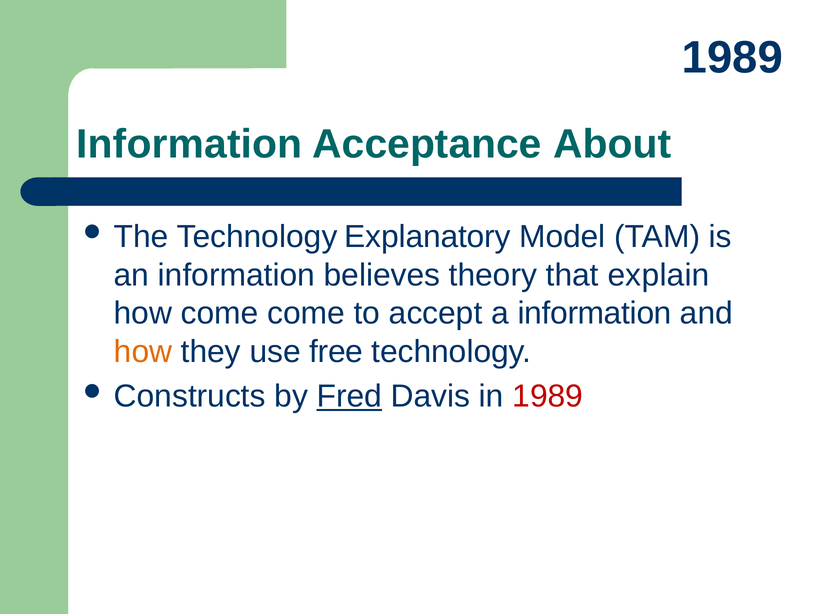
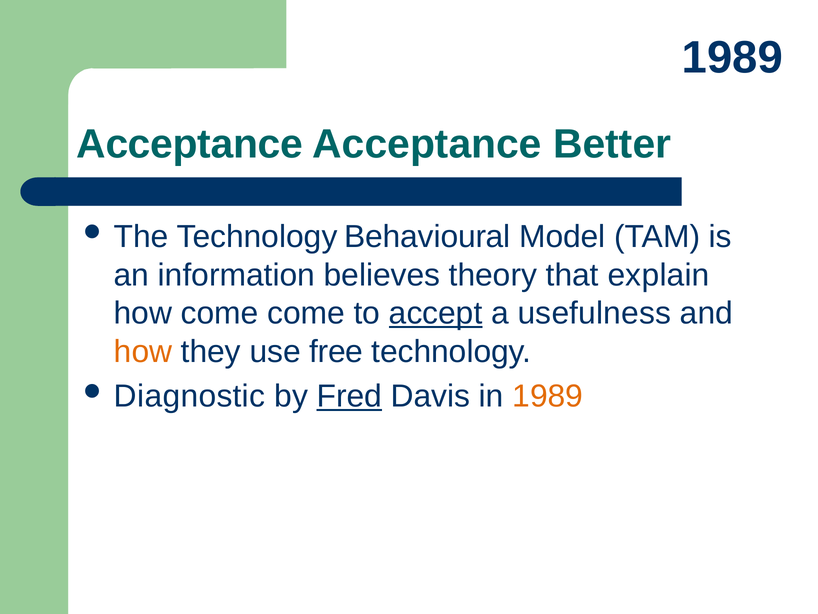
Information at (189, 144): Information -> Acceptance
About: About -> Better
Explanatory: Explanatory -> Behavioural
accept underline: none -> present
a information: information -> usefulness
Constructs: Constructs -> Diagnostic
1989 at (548, 396) colour: red -> orange
